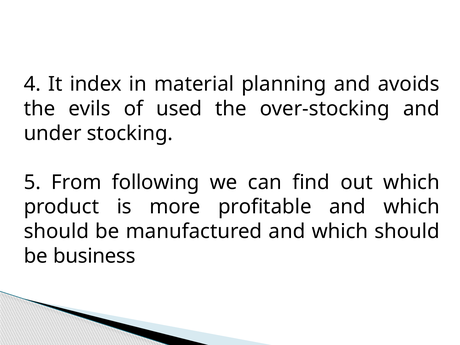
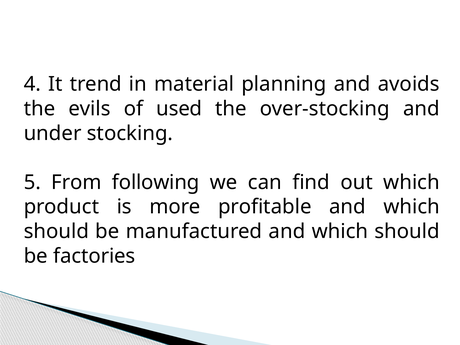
index: index -> trend
business: business -> factories
